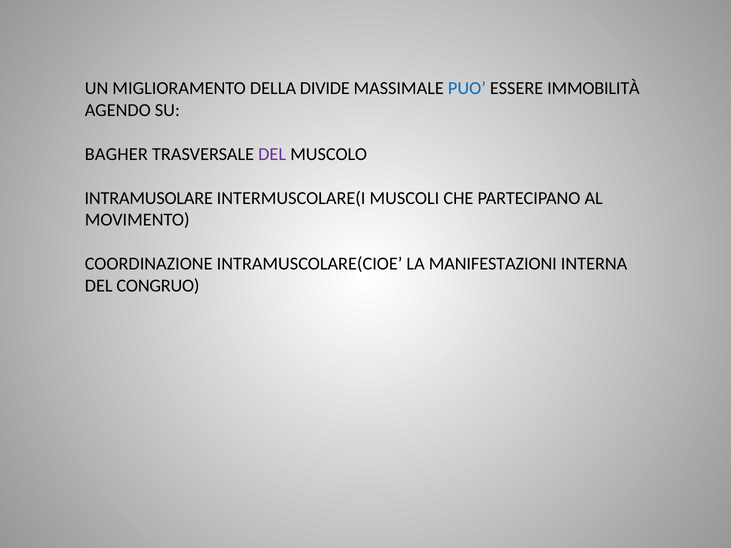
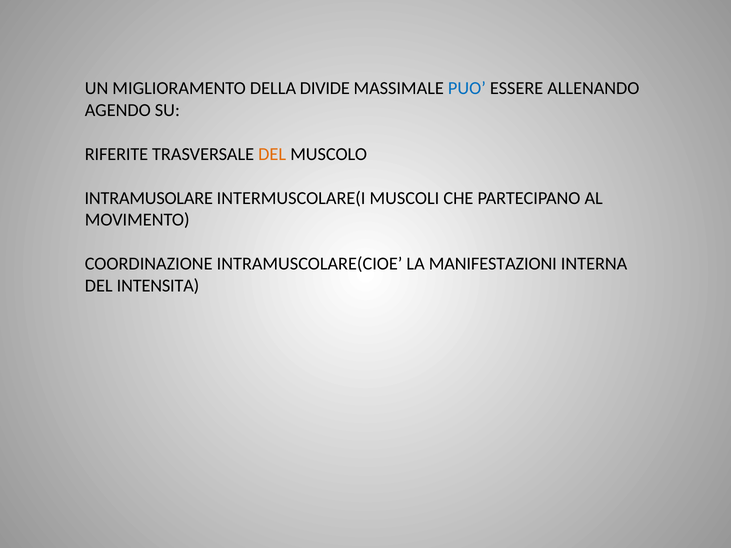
IMMOBILITÀ: IMMOBILITÀ -> ALLENANDO
BAGHER: BAGHER -> RIFERITE
DEL at (272, 154) colour: purple -> orange
CONGRUO: CONGRUO -> INTENSITA
